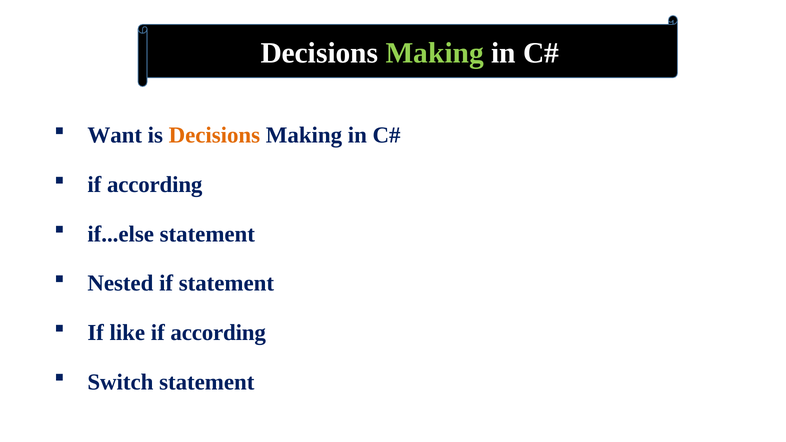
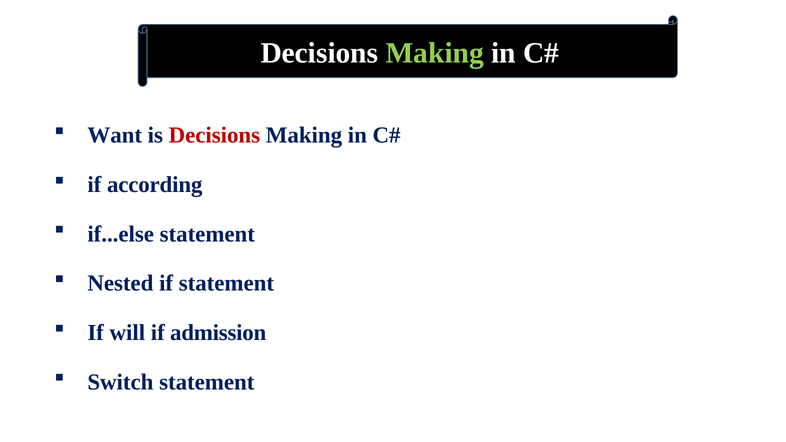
Decisions at (214, 135) colour: orange -> red
like: like -> will
according at (218, 333): according -> admission
